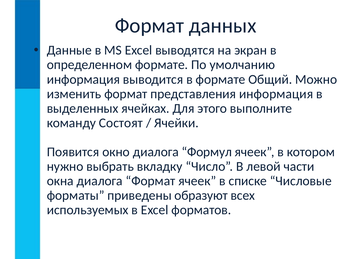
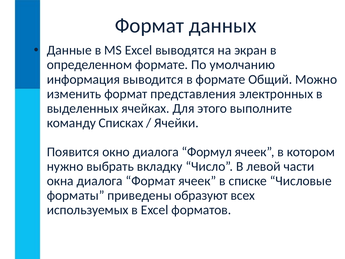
представления информация: информация -> электронных
Состоят: Состоят -> Списках
